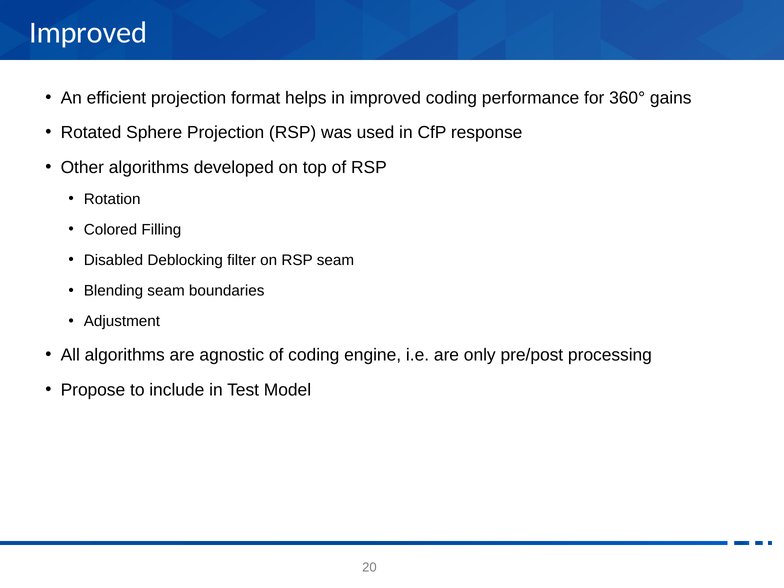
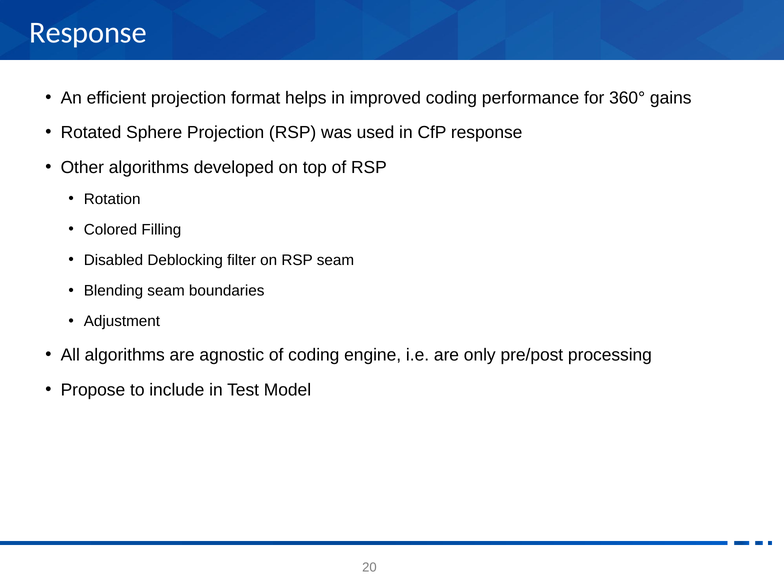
Improved at (88, 33): Improved -> Response
